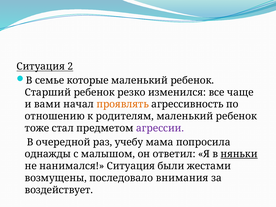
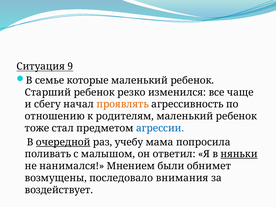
2: 2 -> 9
вами: вами -> сбегу
агрессии colour: purple -> blue
очередной underline: none -> present
однажды: однажды -> поливать
нанимался Ситуация: Ситуация -> Мнением
жестами: жестами -> обнимет
